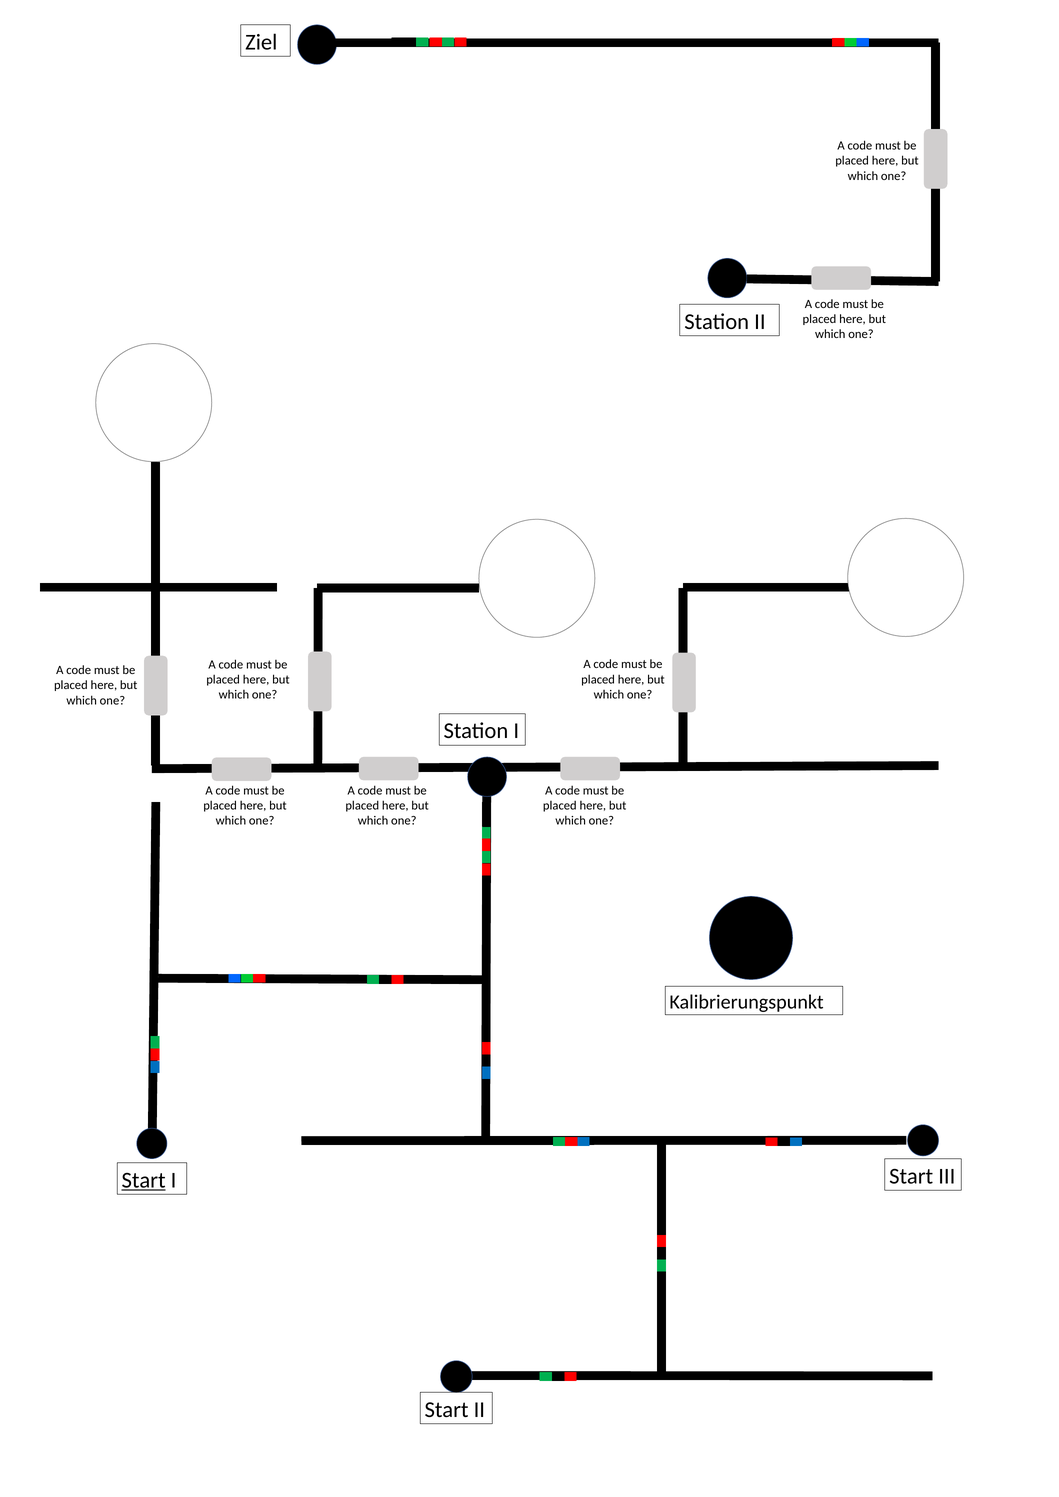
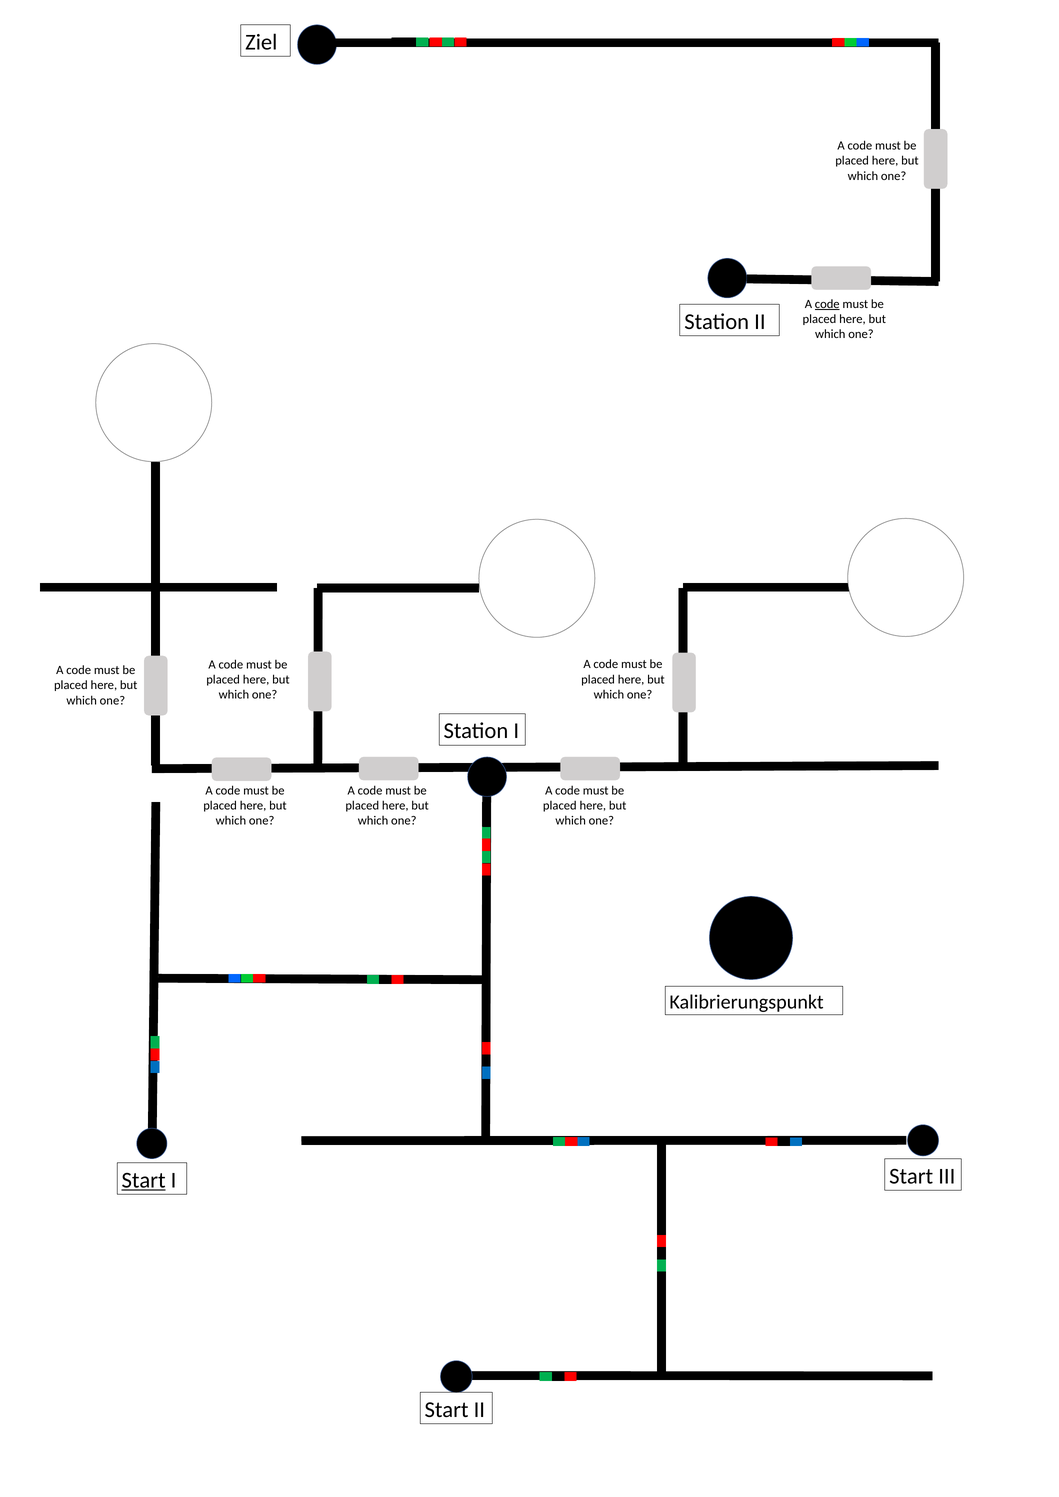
code at (827, 304) underline: none -> present
